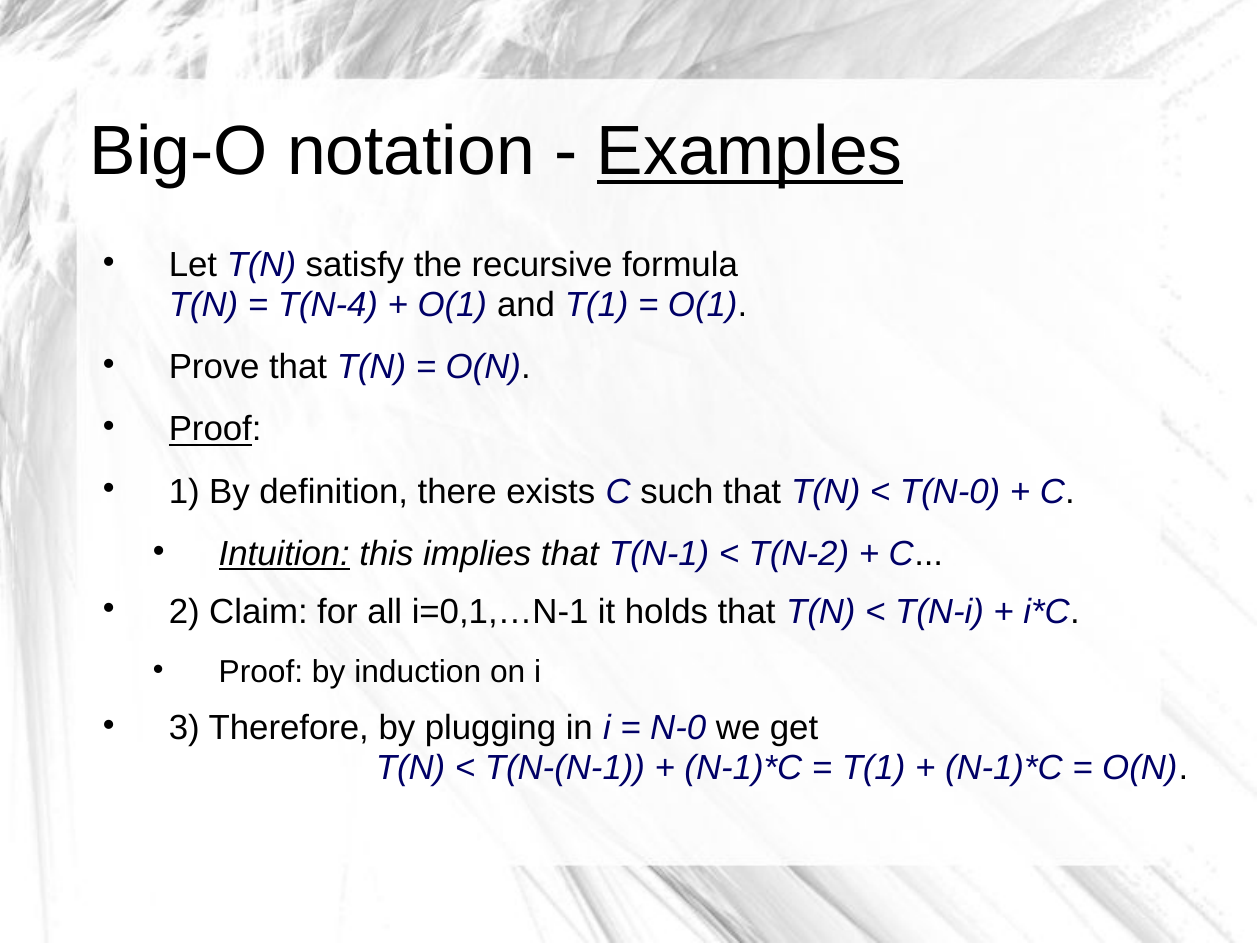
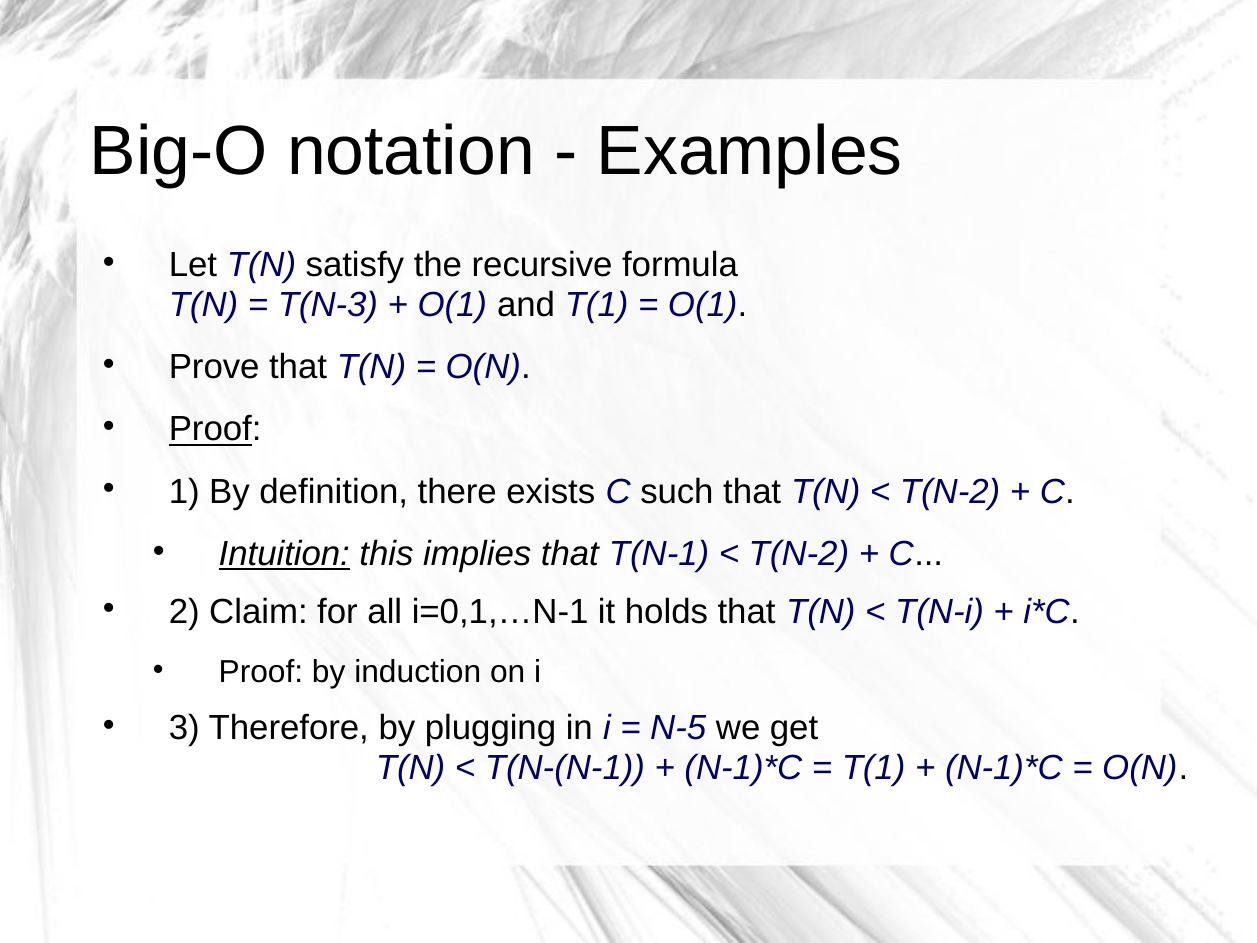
Examples underline: present -> none
T(N-4: T(N-4 -> T(N-3
T(N-0 at (950, 492): T(N-0 -> T(N-2
N-0: N-0 -> N-5
